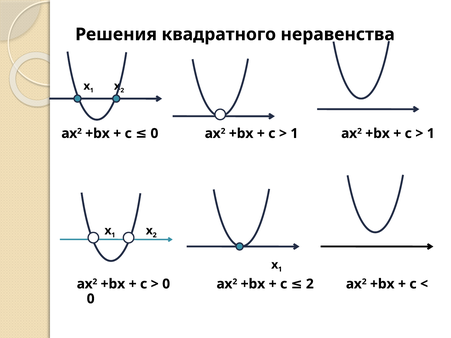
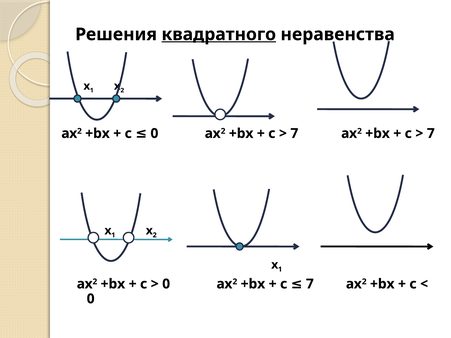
квадратного underline: none -> present
1 at (294, 134): 1 -> 7
1 at (431, 134): 1 -> 7
с 2: 2 -> 7
